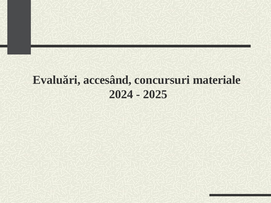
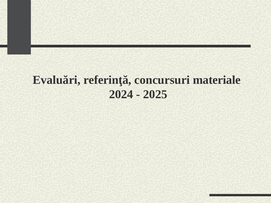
accesând: accesând -> referinţă
